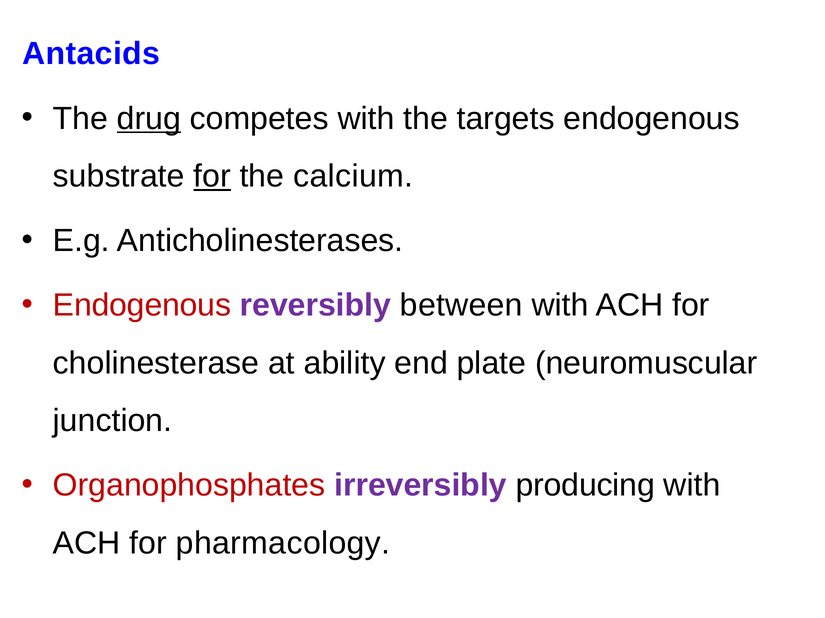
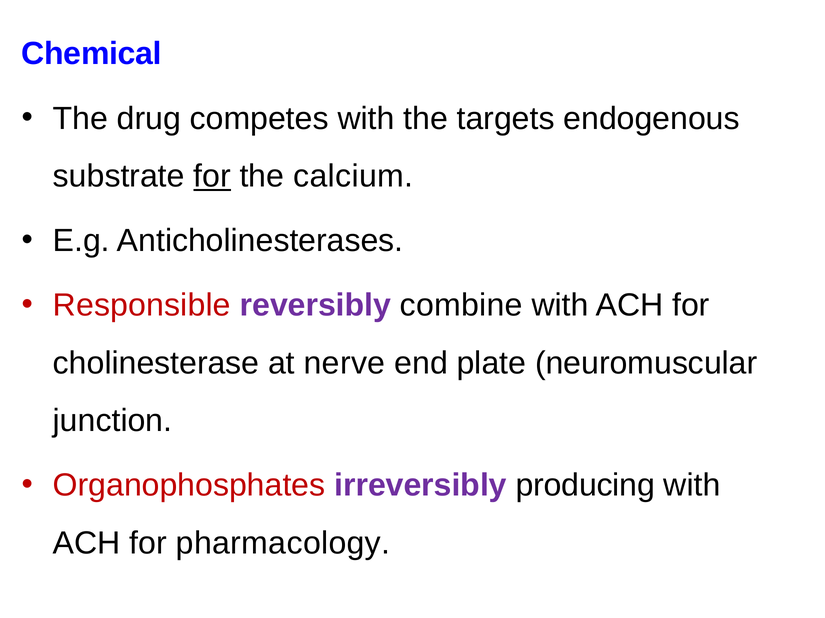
Antacids: Antacids -> Chemical
drug underline: present -> none
Endogenous at (142, 306): Endogenous -> Responsible
between: between -> combine
ability: ability -> nerve
